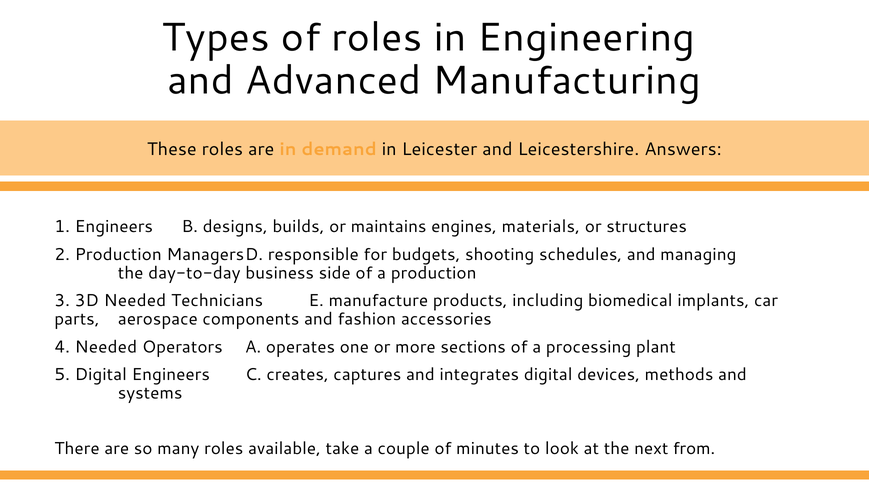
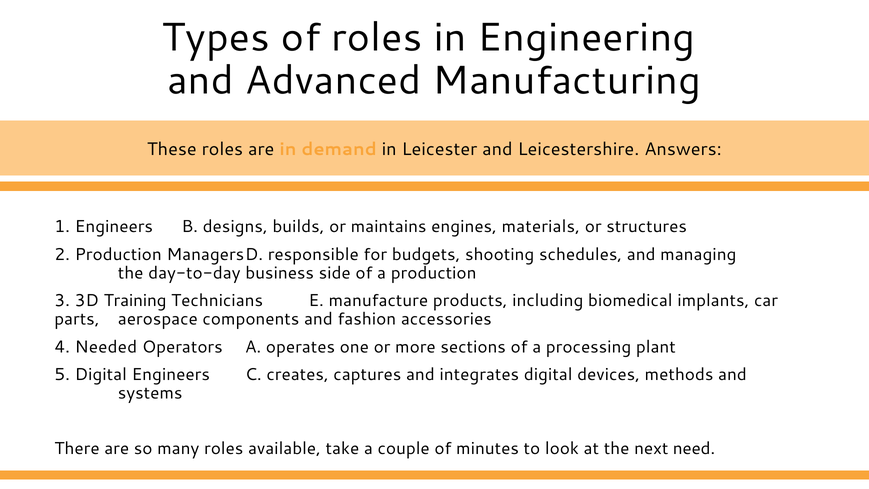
3D Needed: Needed -> Training
from: from -> need
